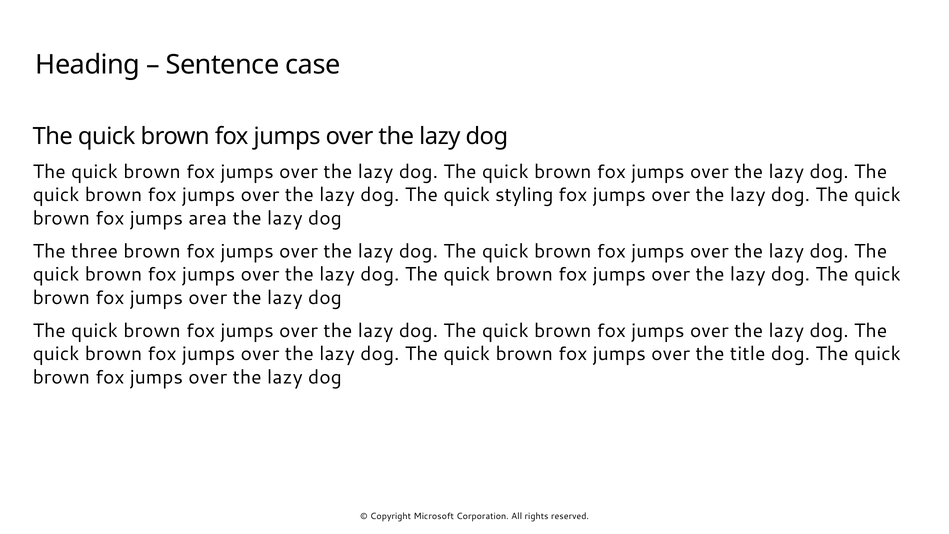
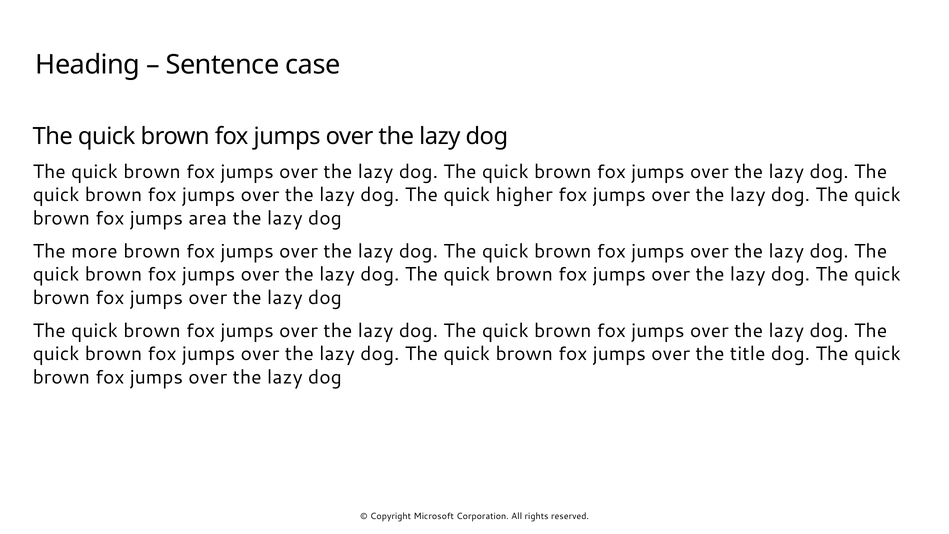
styling: styling -> higher
three: three -> more
